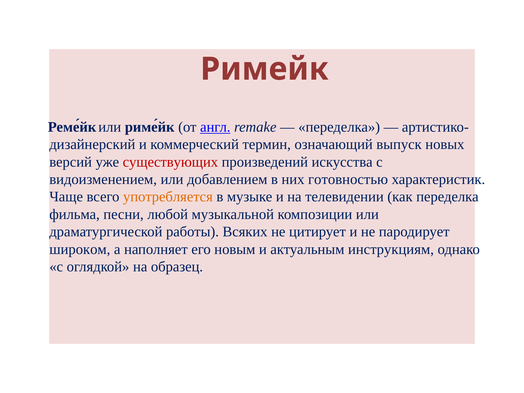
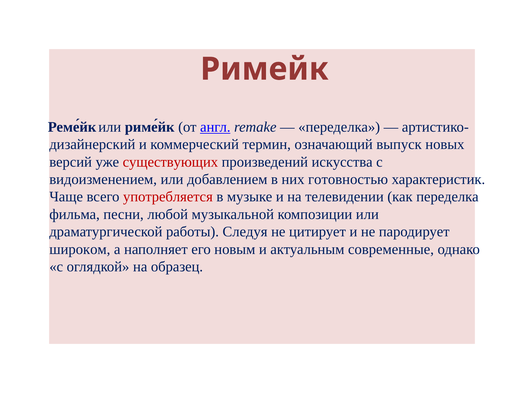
употребляется colour: orange -> red
Всяких: Всяких -> Следуя
инструкциям: инструкциям -> современные
